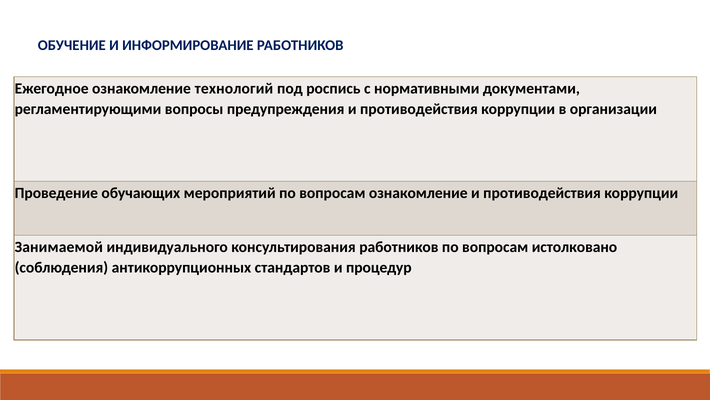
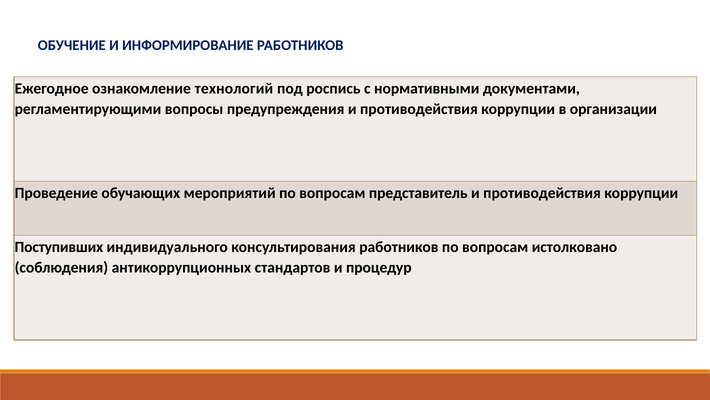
вопросам ознакомление: ознакомление -> представитель
Занимаемой: Занимаемой -> Поступивших
